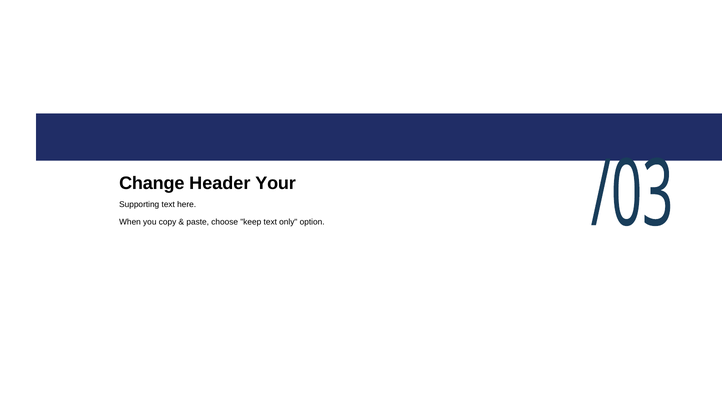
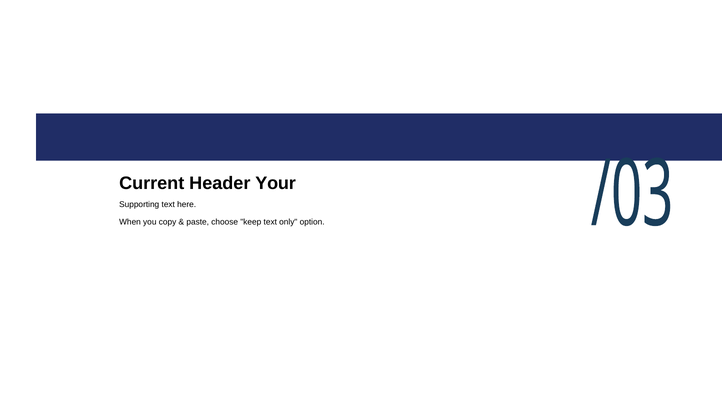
Change: Change -> Current
